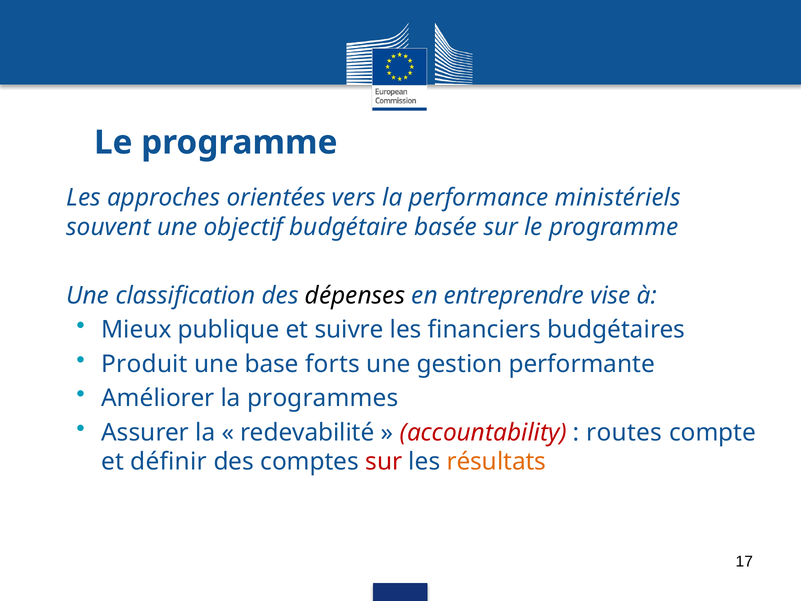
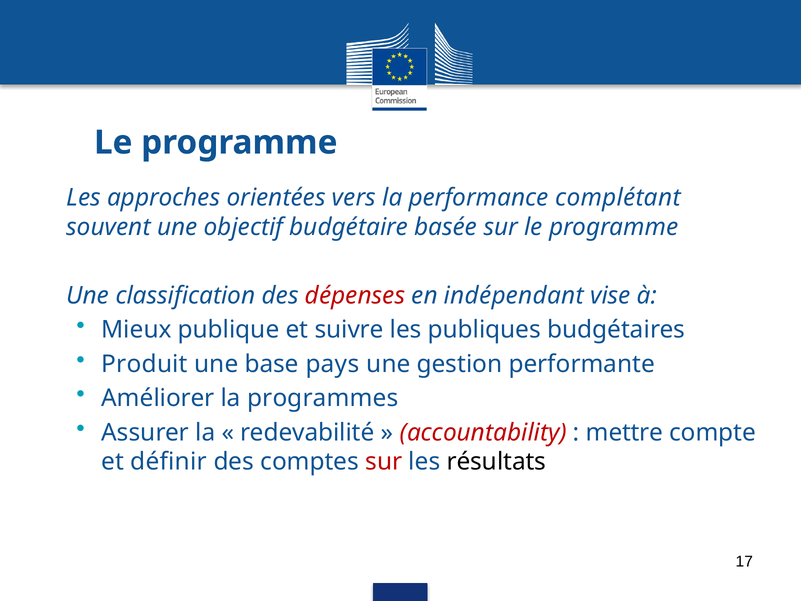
ministériels: ministériels -> complétant
dépenses colour: black -> red
entreprendre: entreprendre -> indépendant
financiers: financiers -> publiques
forts: forts -> pays
routes: routes -> mettre
résultats colour: orange -> black
